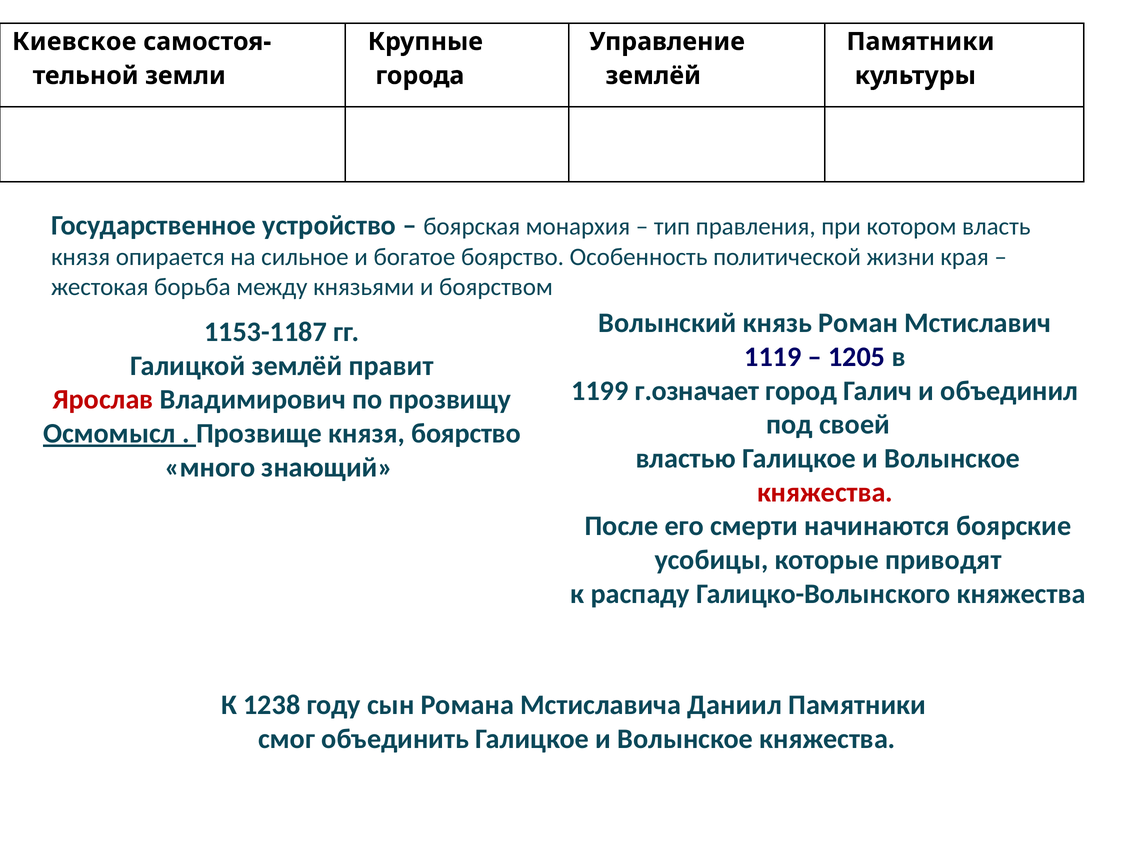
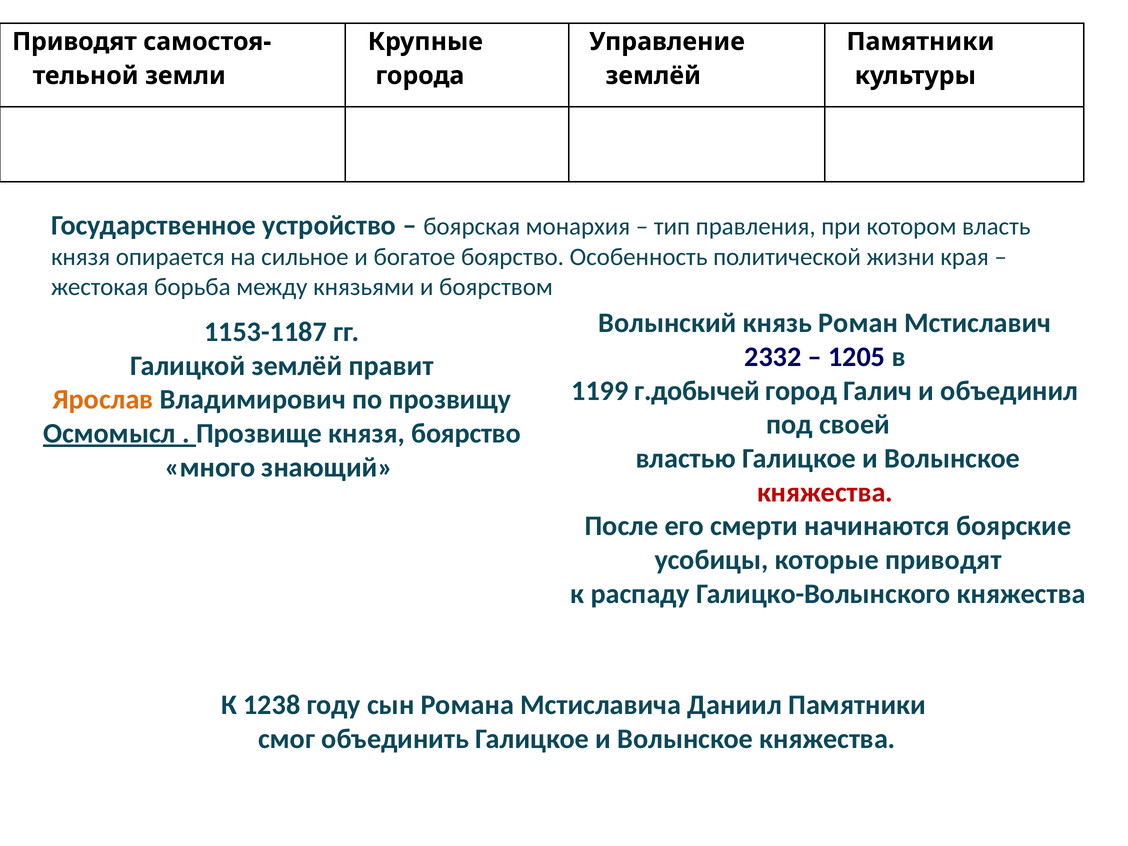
Киевское at (74, 42): Киевское -> Приводят
1119: 1119 -> 2332
г.означает: г.означает -> г.добычей
Ярослав colour: red -> orange
